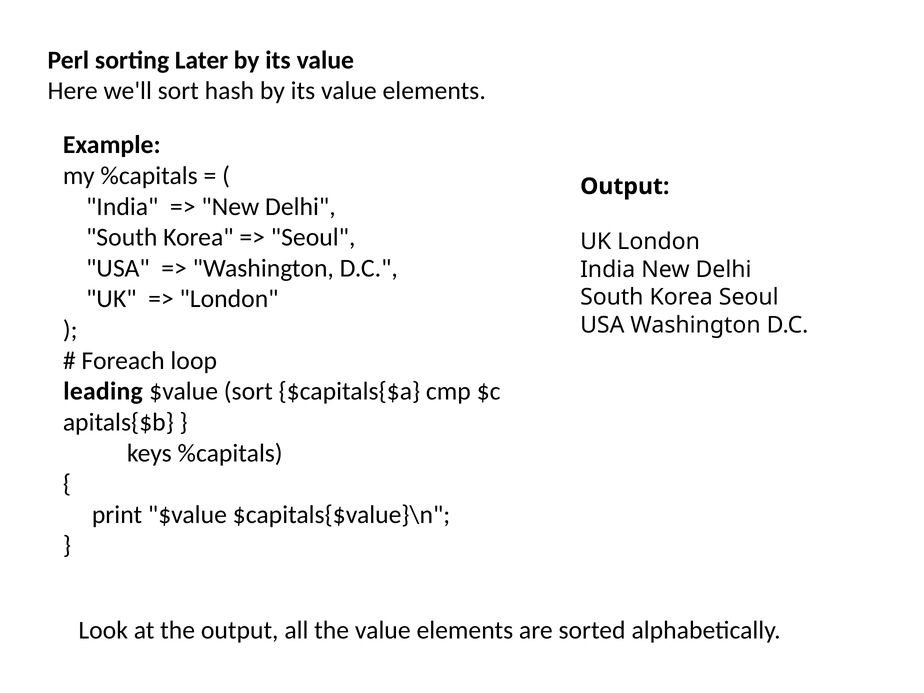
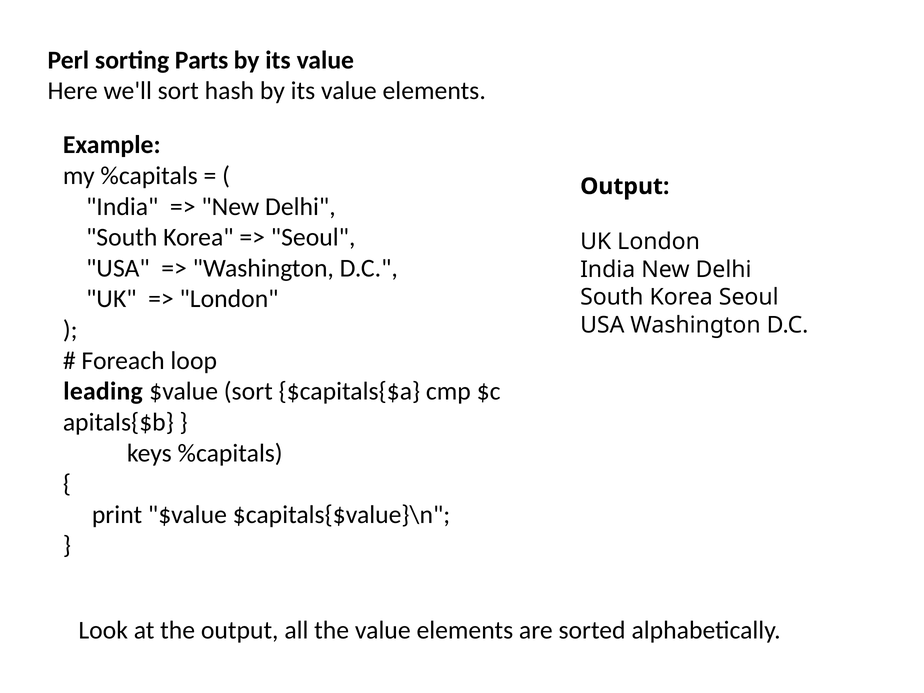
Later: Later -> Parts
